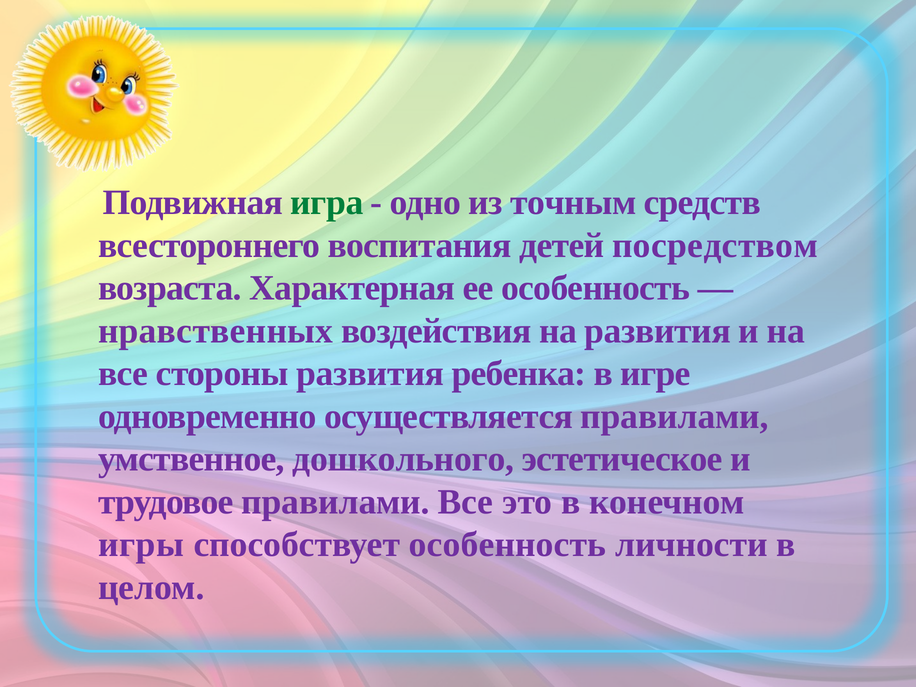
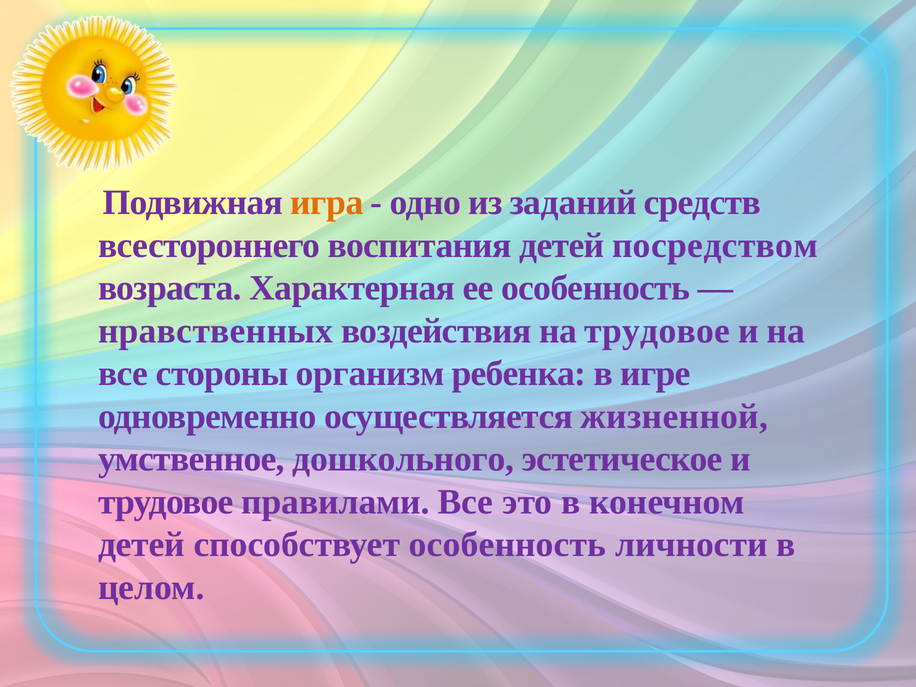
игра colour: green -> orange
точным: точным -> заданий
на развития: развития -> трудовое
стороны развития: развития -> организм
осуществляется правилами: правилами -> жизненной
игры at (141, 545): игры -> детей
